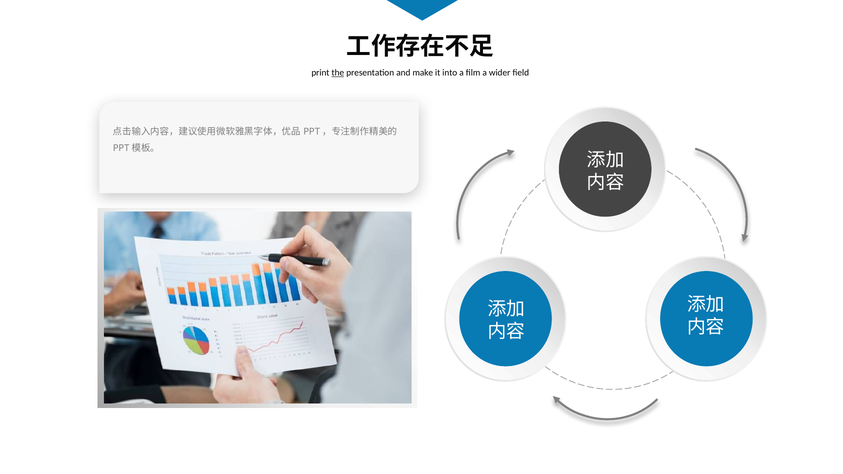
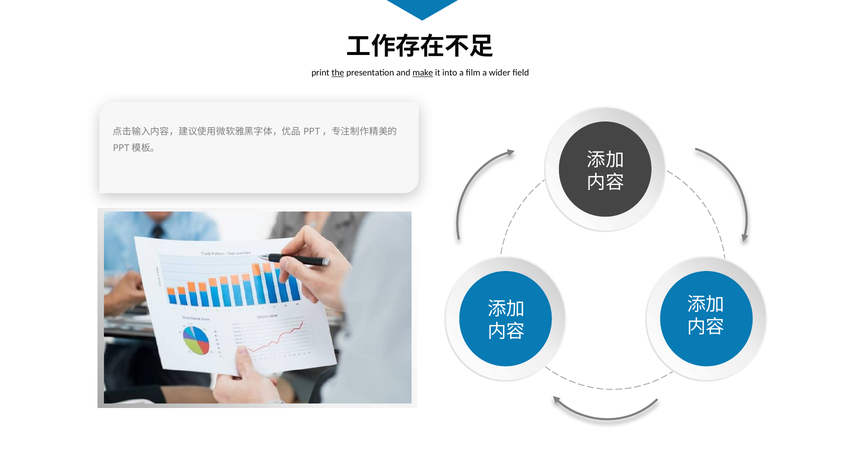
make underline: none -> present
